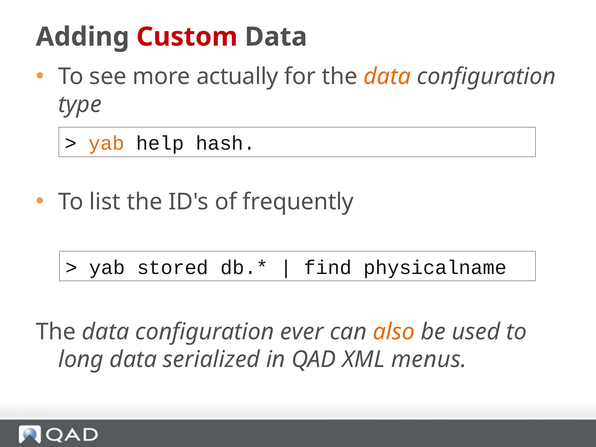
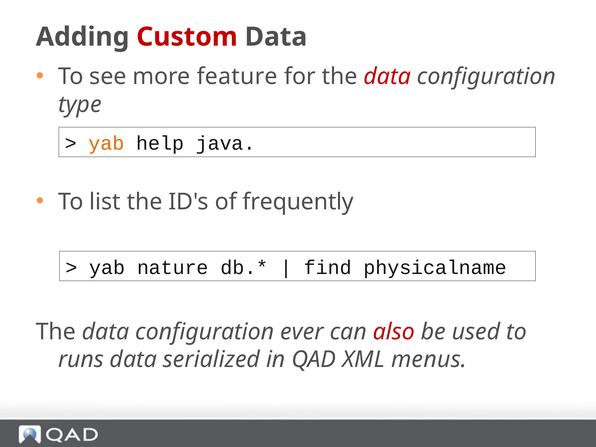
actually: actually -> feature
data at (387, 77) colour: orange -> red
hash: hash -> java
stored: stored -> nature
also colour: orange -> red
long: long -> runs
